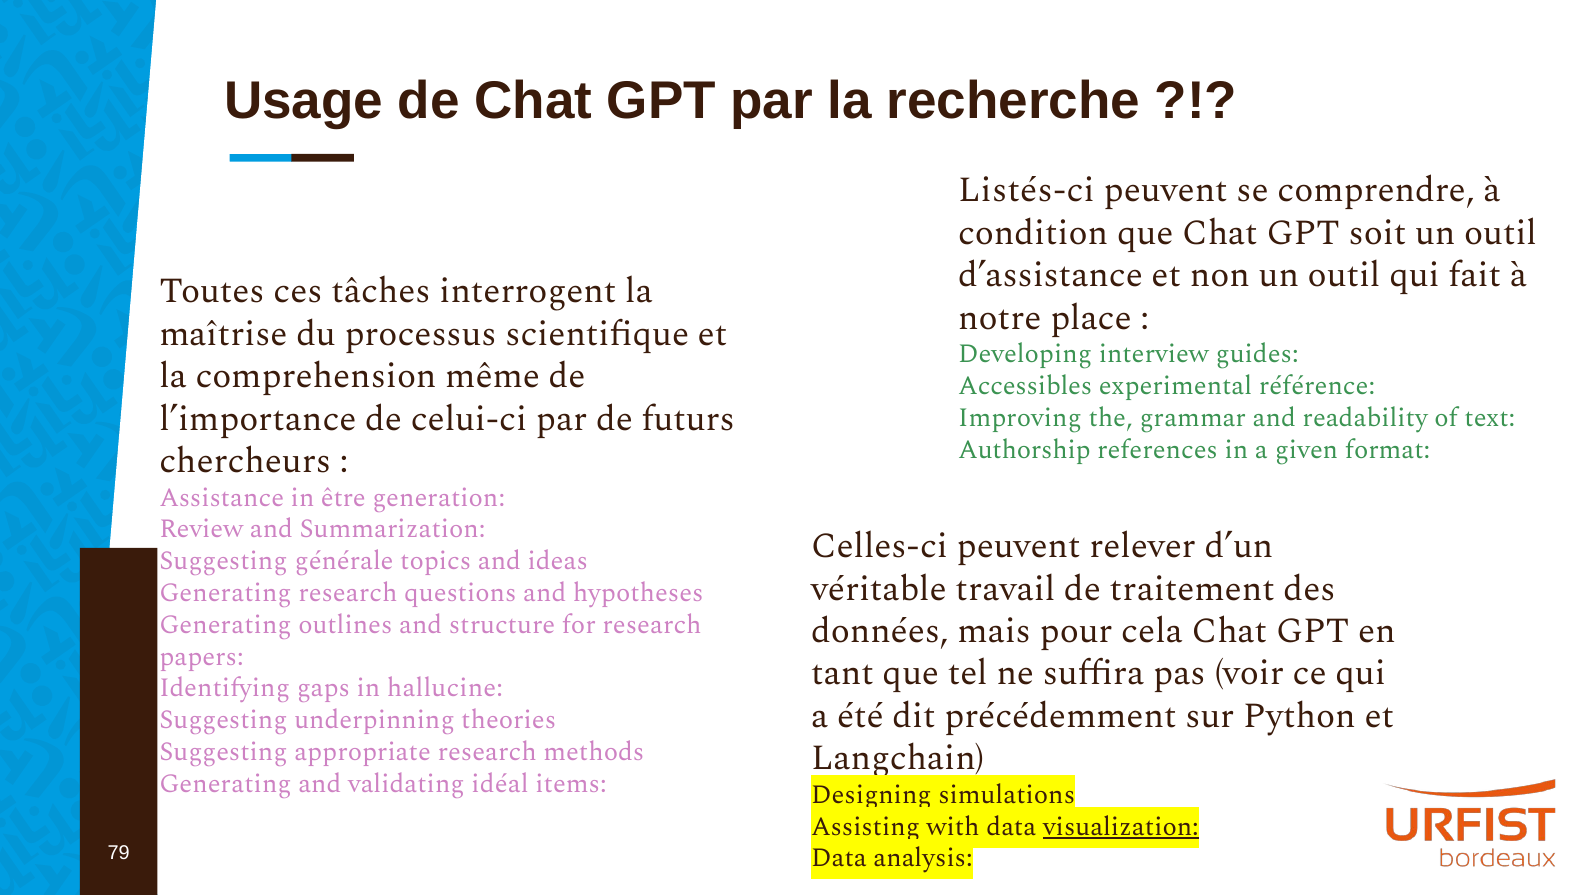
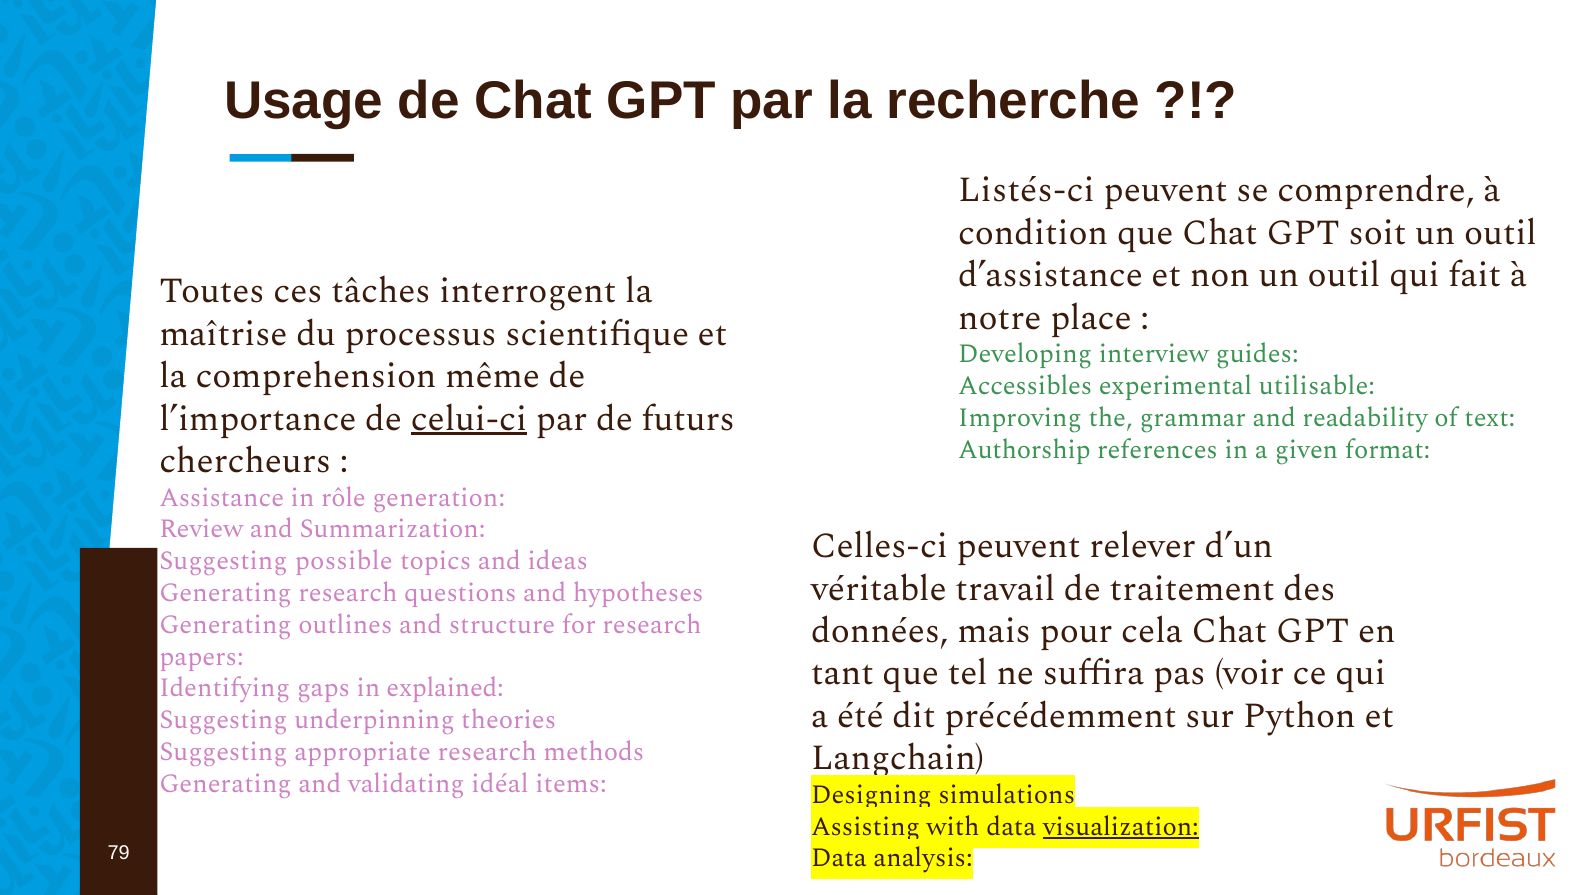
référence: référence -> utilisable
celui-ci underline: none -> present
être: être -> rôle
générale: générale -> possible
hallucine: hallucine -> explained
